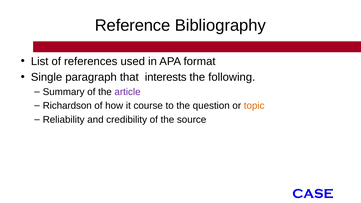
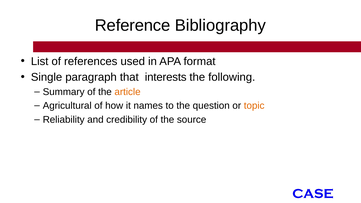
article colour: purple -> orange
Richardson: Richardson -> Agricultural
course: course -> names
